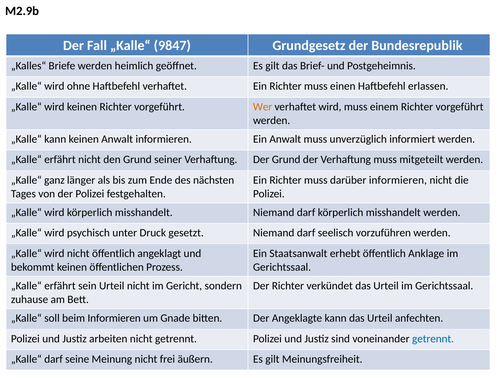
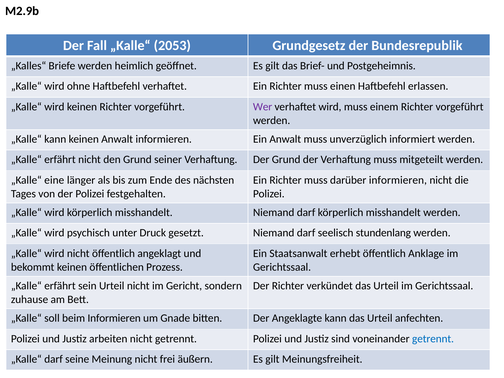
9847: 9847 -> 2053
Wer colour: orange -> purple
ganz: ganz -> eine
vorzuführen: vorzuführen -> stundenlang
